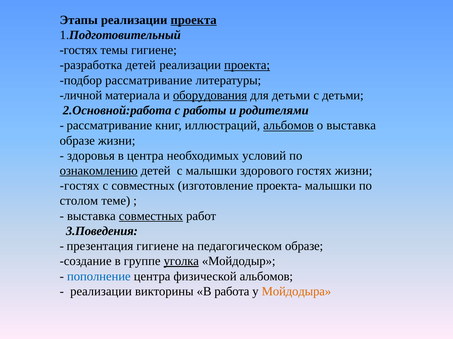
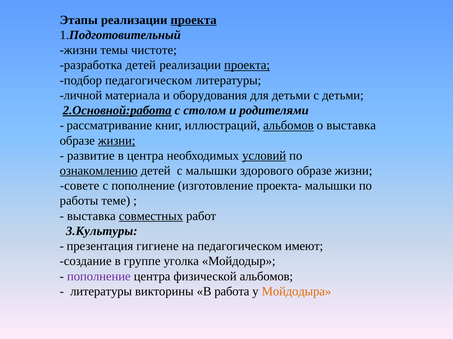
гостях at (79, 50): гостях -> жизни
темы гигиене: гигиене -> чистоте
подбор рассматривание: рассматривание -> педагогическом
оборудования underline: present -> none
2.Основной:работа underline: none -> present
работы: работы -> столом
жизни at (117, 141) underline: none -> present
здоровья: здоровья -> развитие
условий underline: none -> present
здорового гостях: гостях -> образе
гостях at (80, 186): гостях -> совете
с совместных: совместных -> пополнение
столом: столом -> работы
3.Поведения: 3.Поведения -> 3.Культуры
педагогическом образе: образе -> имеют
уголка underline: present -> none
пополнение at (99, 277) colour: blue -> purple
реализации at (101, 292): реализации -> литературы
